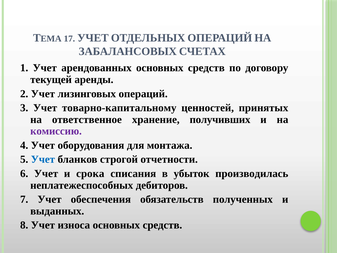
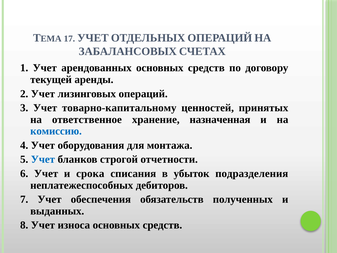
получивших: получивших -> назначенная
комиссию colour: purple -> blue
производилась: производилась -> подразделения
